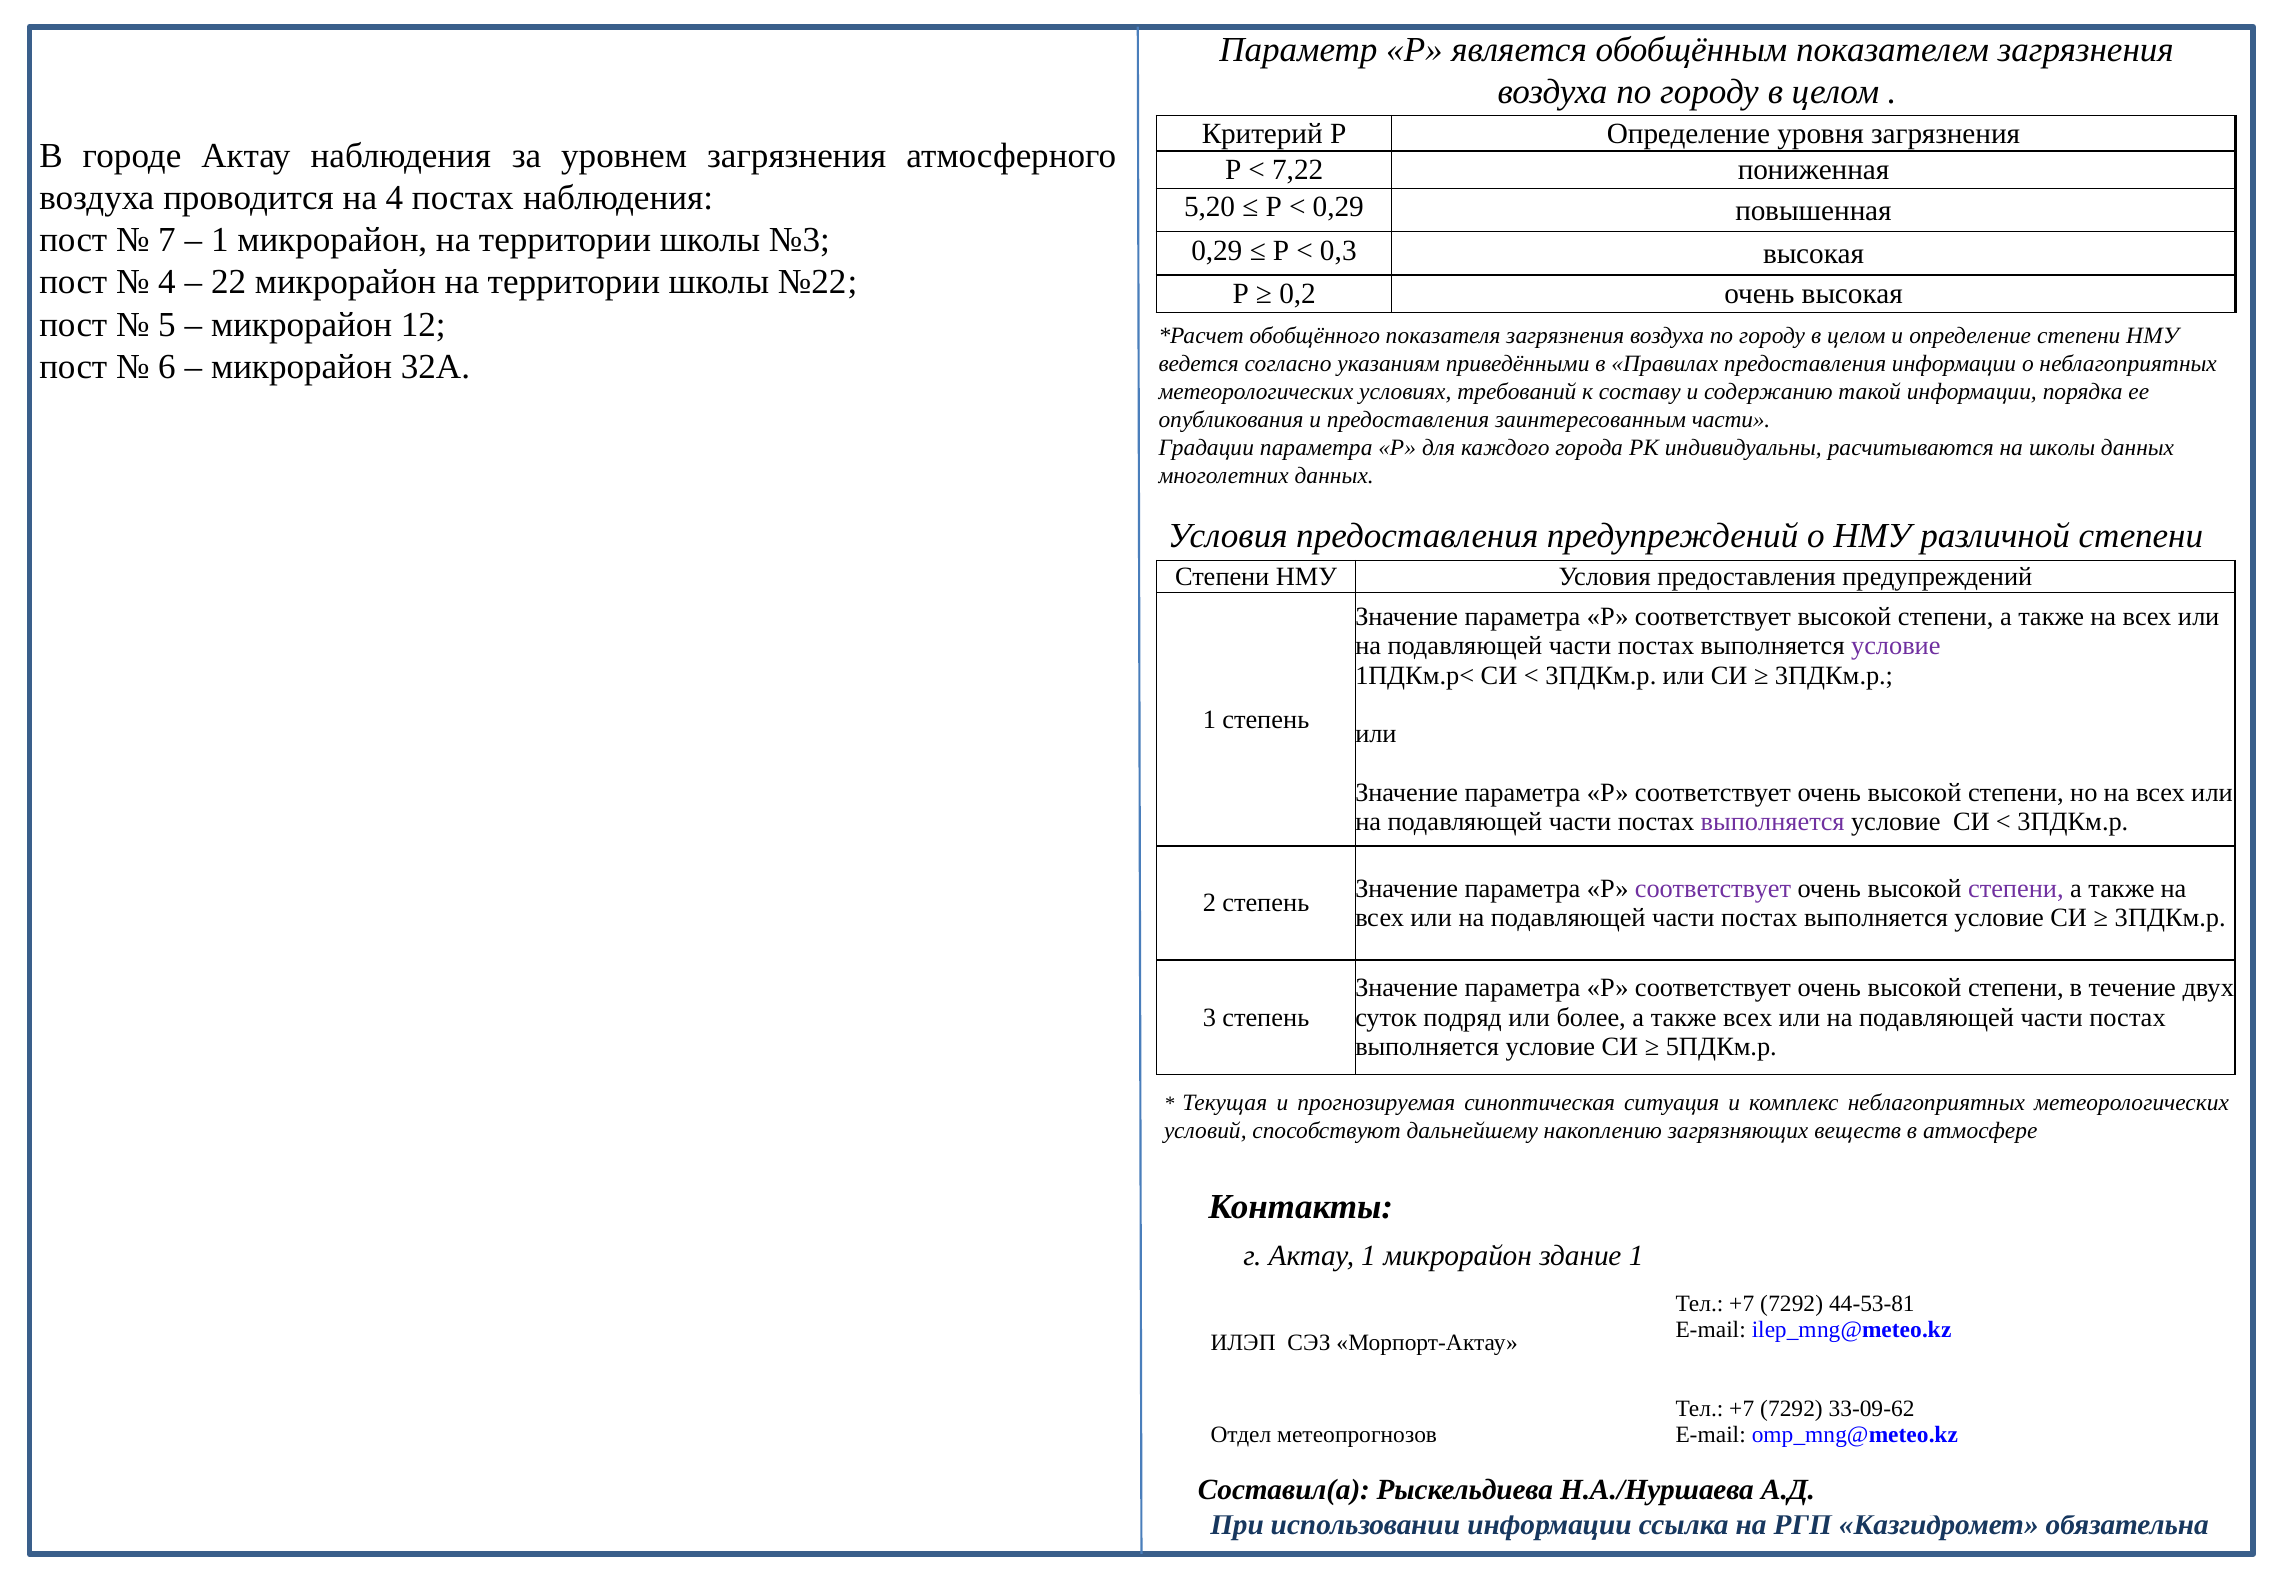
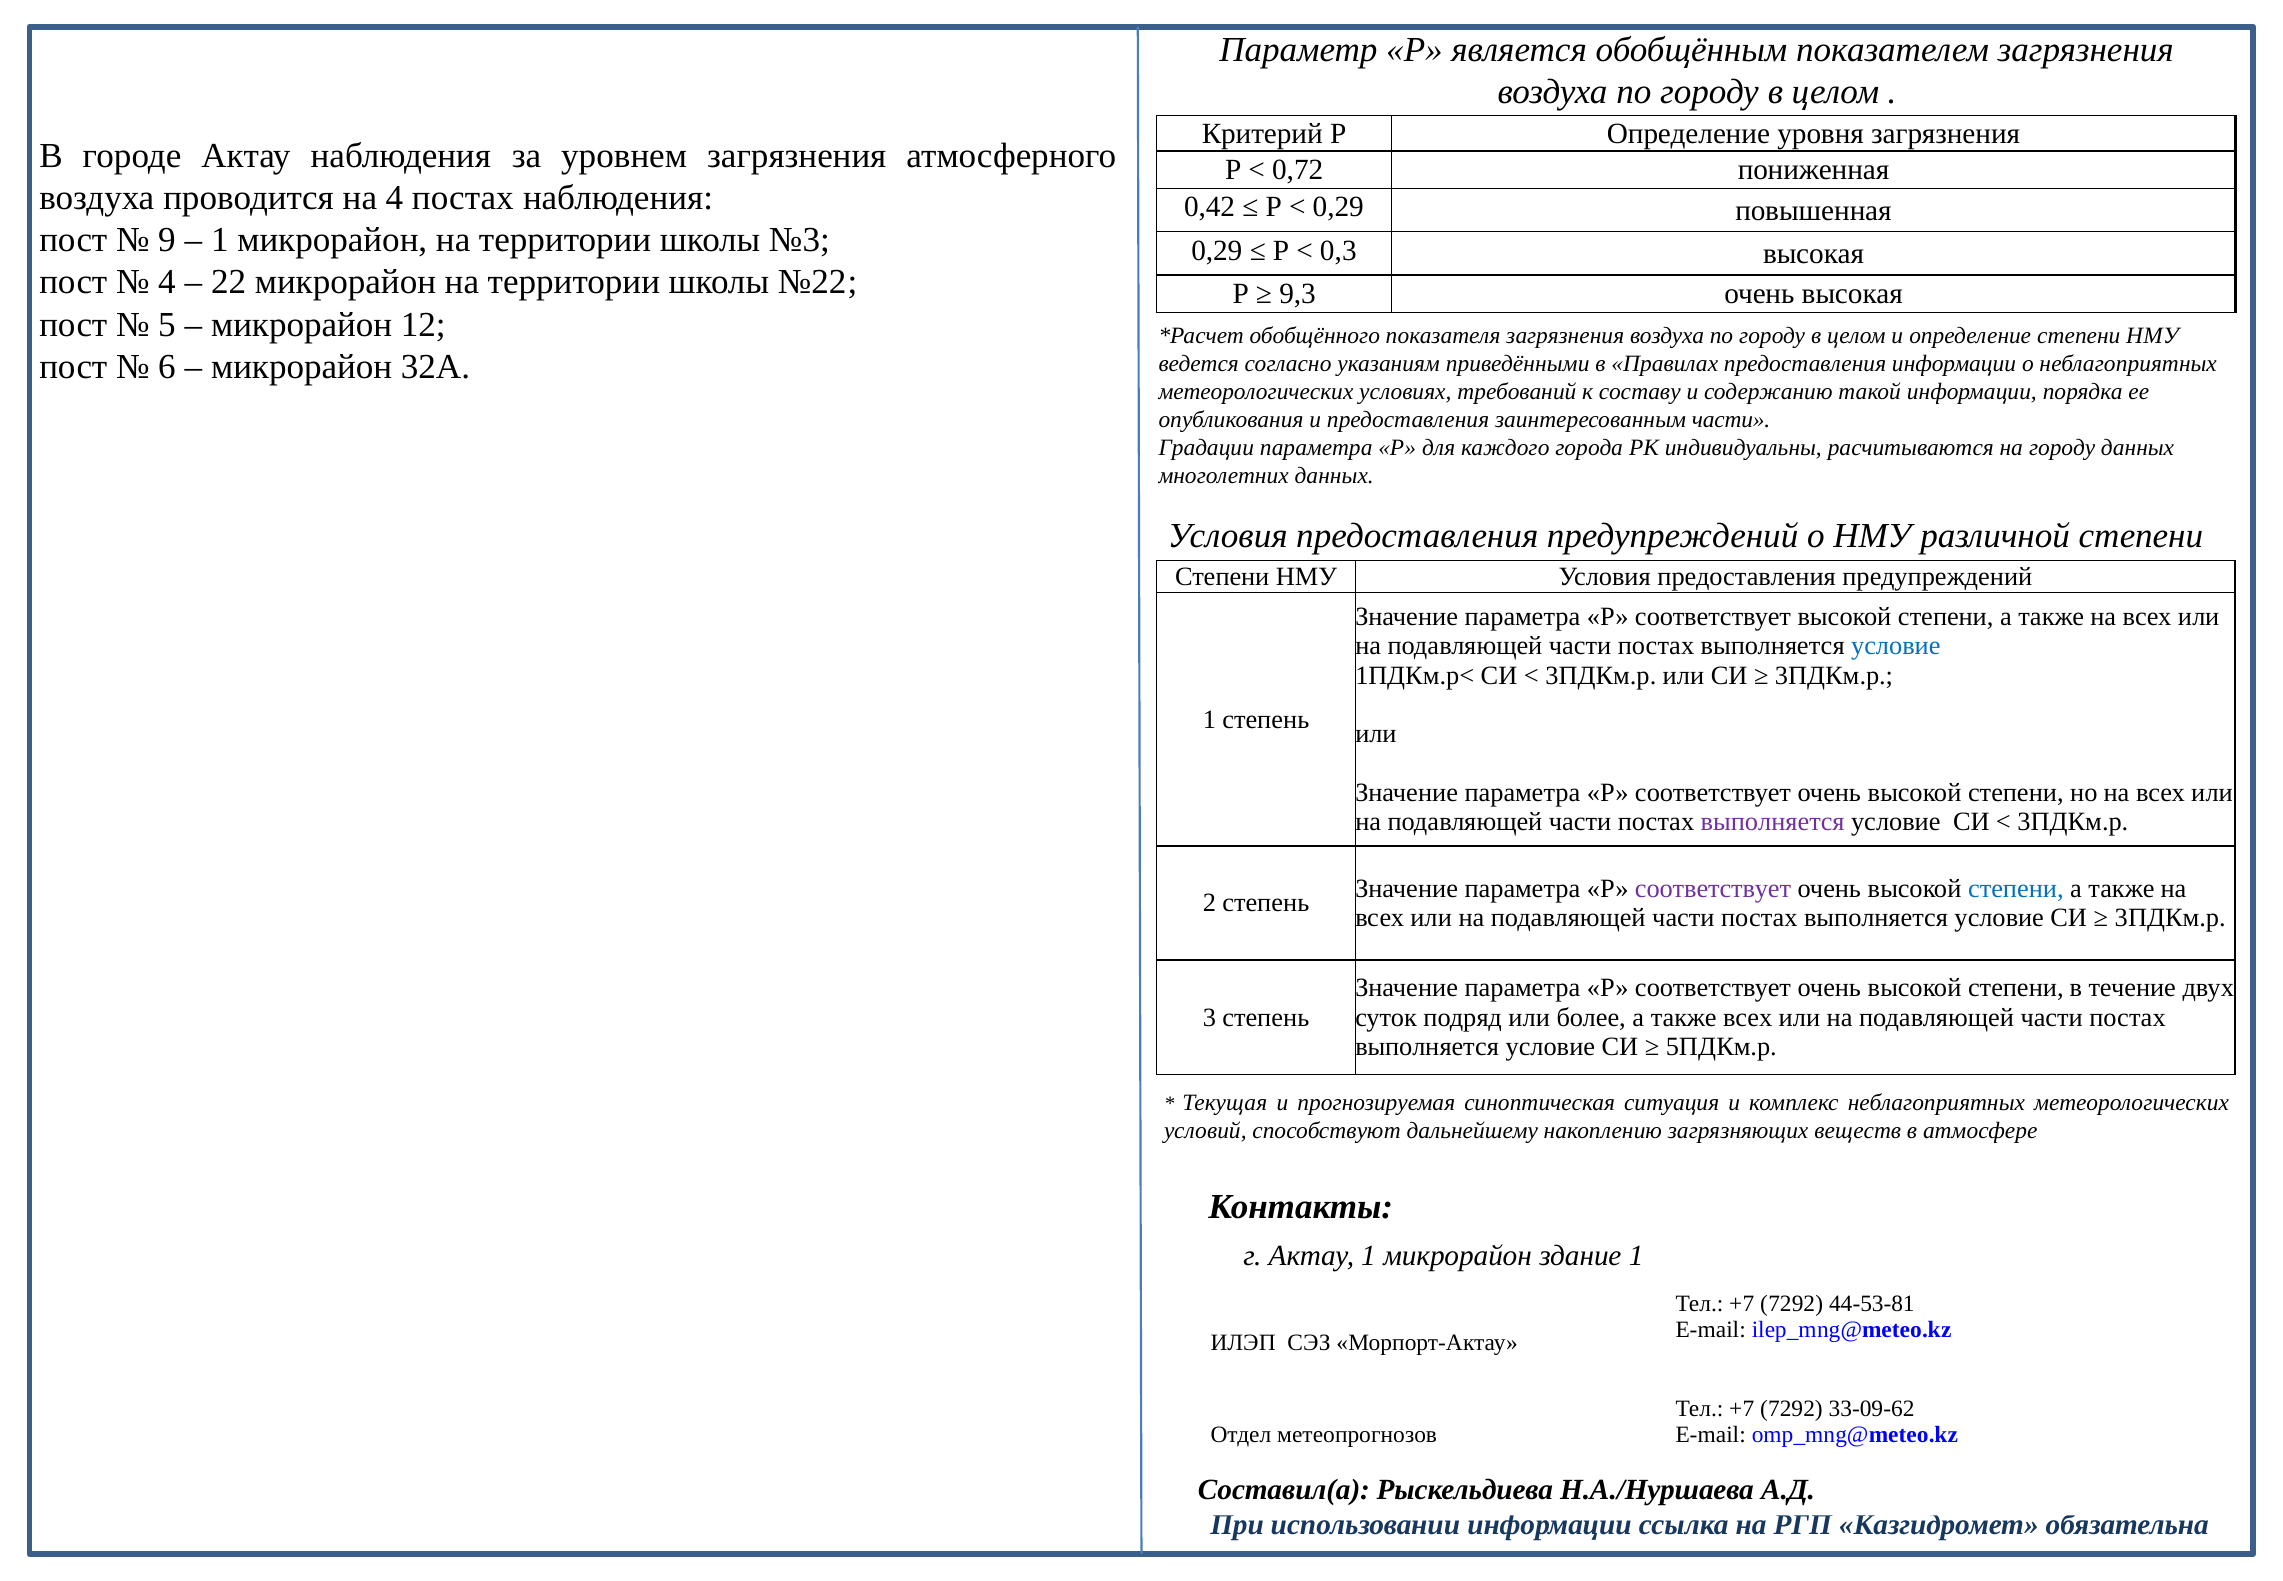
7,22: 7,22 -> 0,72
5,20: 5,20 -> 0,42
7: 7 -> 9
0,2: 0,2 -> 9,3
на школы: школы -> городу
условие at (1896, 646) colour: purple -> blue
степени at (2016, 888) colour: purple -> blue
